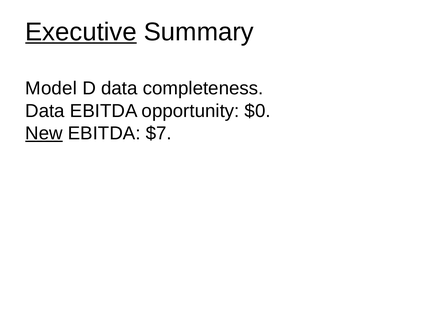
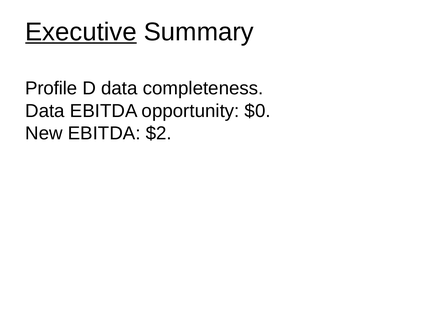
Model: Model -> Profile
New underline: present -> none
$7: $7 -> $2
